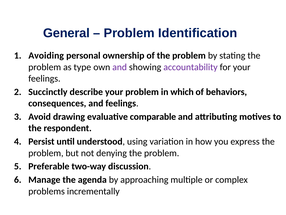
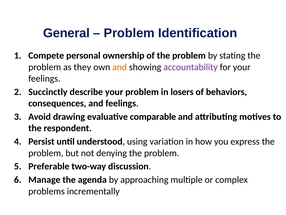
Avoiding: Avoiding -> Compete
type: type -> they
and at (120, 67) colour: purple -> orange
which: which -> losers
